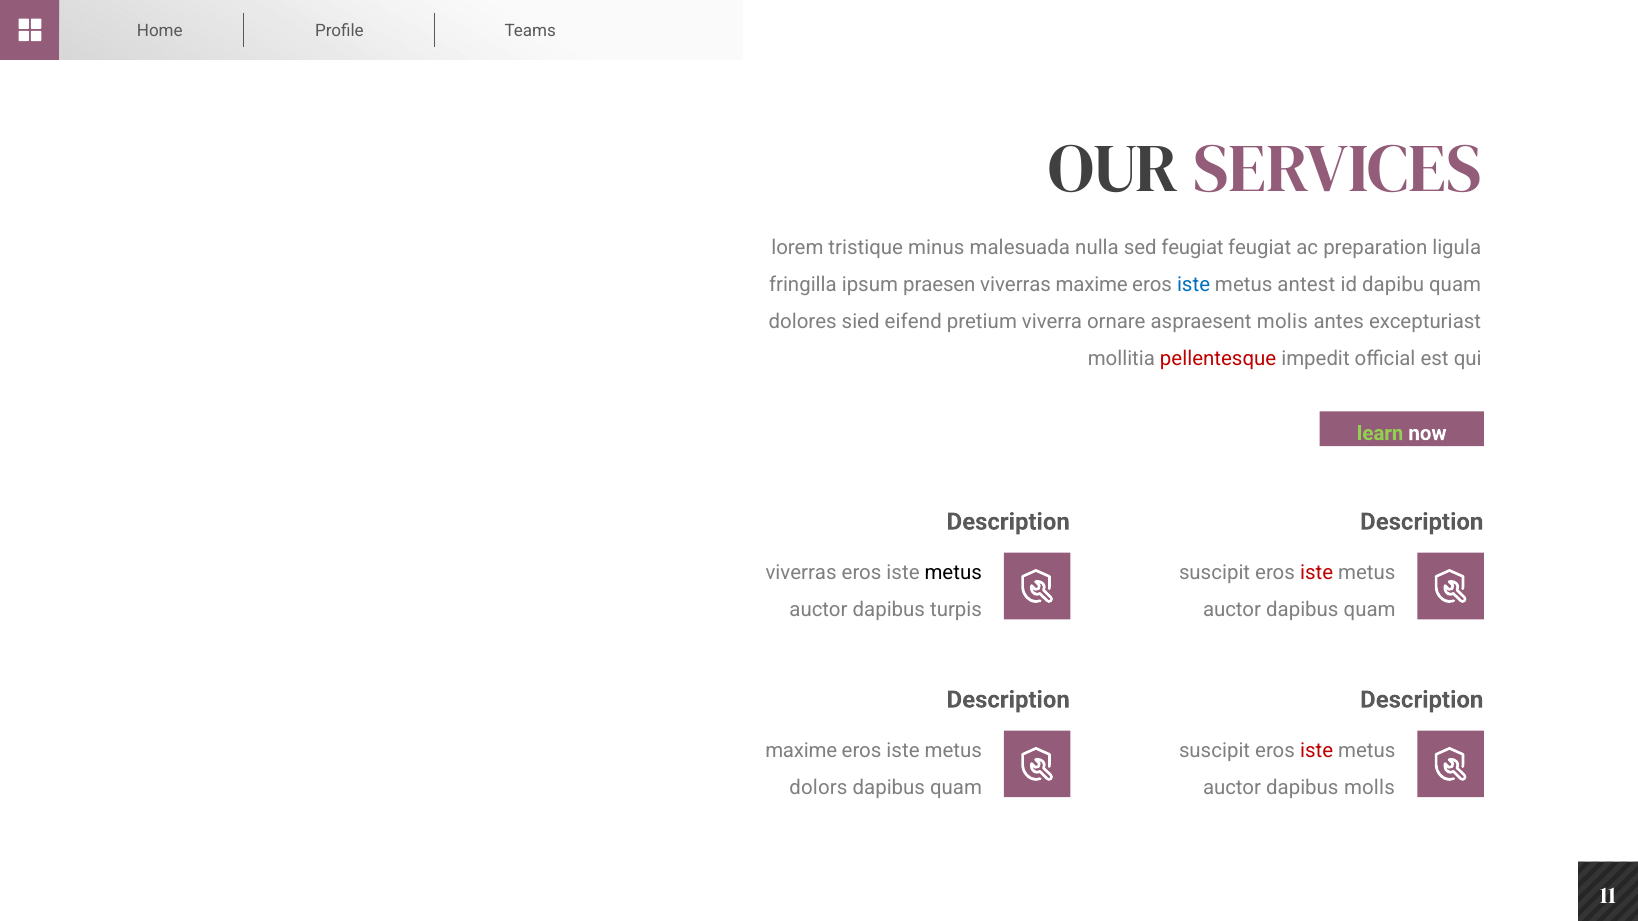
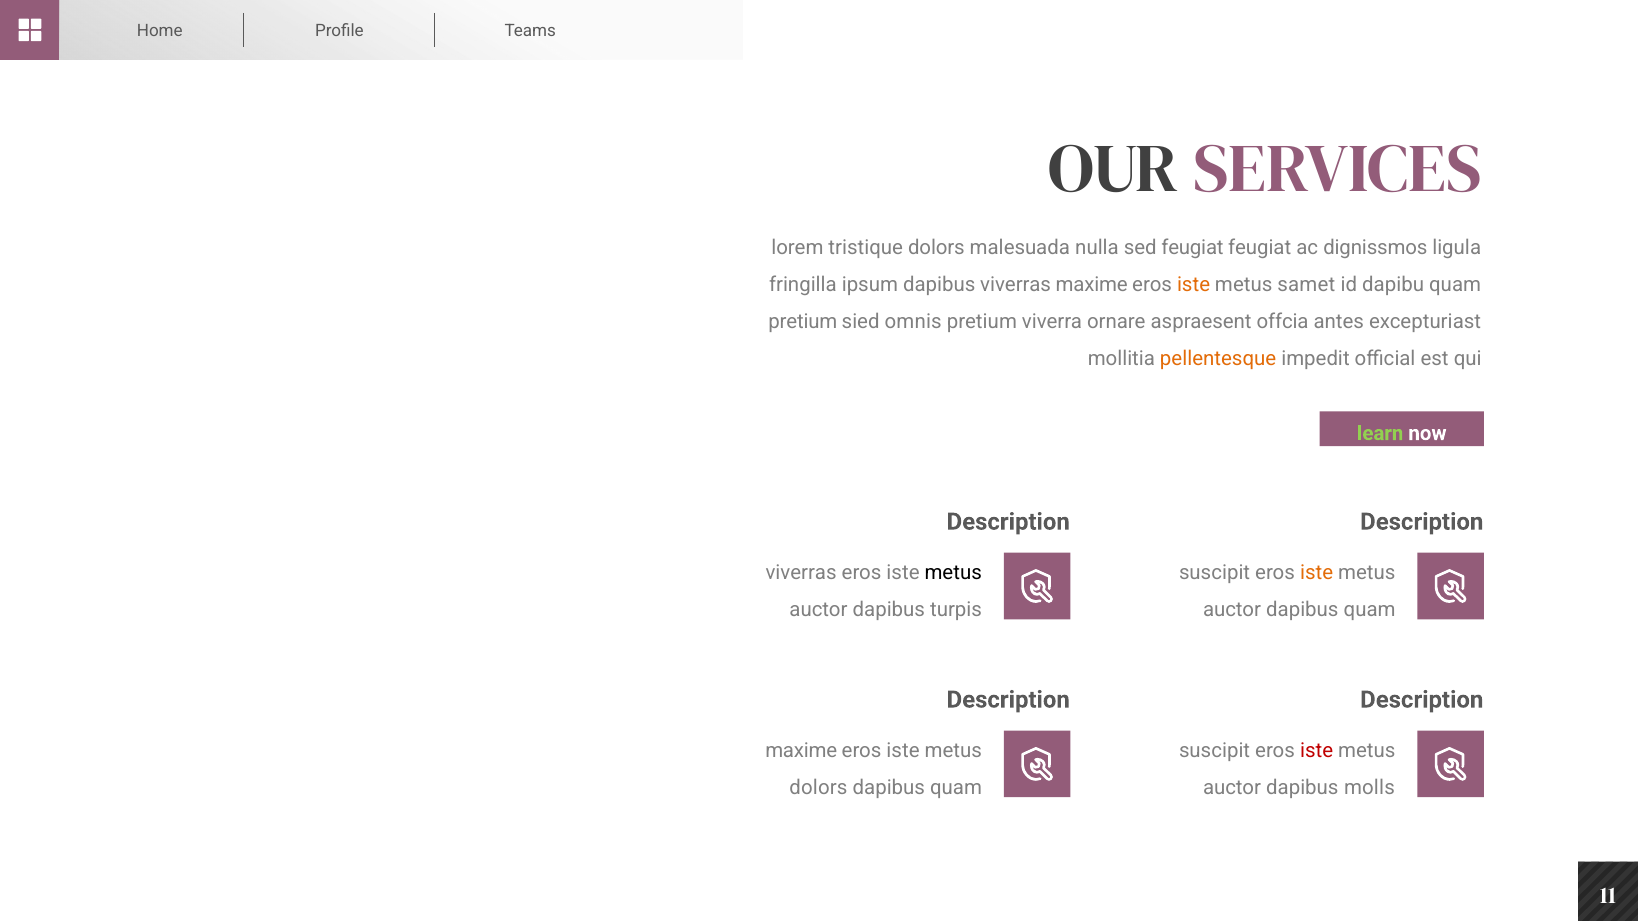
tristique minus: minus -> dolors
preparation: preparation -> dignissmos
ipsum praesen: praesen -> dapibus
iste at (1194, 285) colour: blue -> orange
antest: antest -> samet
dolores at (803, 322): dolores -> pretium
eifend: eifend -> omnis
molis: molis -> offcia
pellentesque colour: red -> orange
iste at (1317, 573) colour: red -> orange
